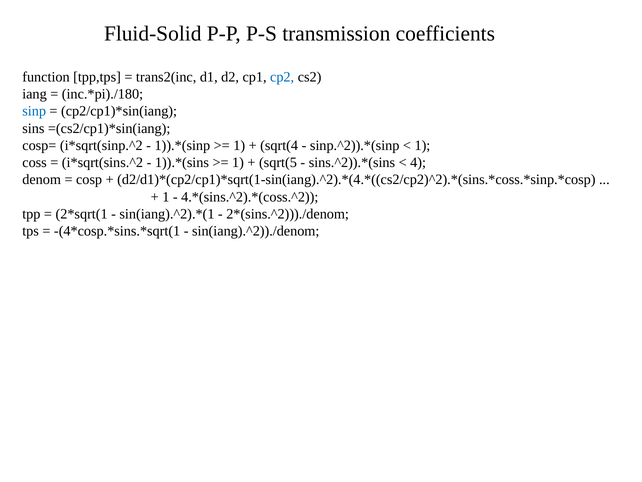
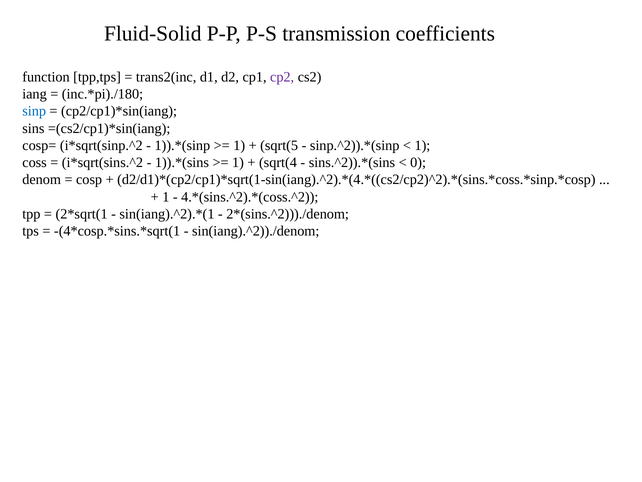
cp2 colour: blue -> purple
sqrt(4: sqrt(4 -> sqrt(5
sqrt(5: sqrt(5 -> sqrt(4
4: 4 -> 0
